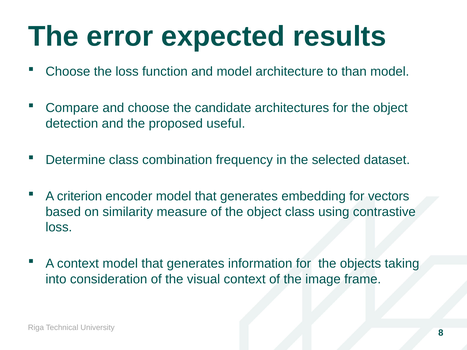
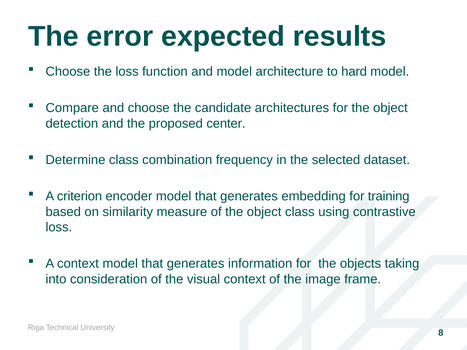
than: than -> hard
useful: useful -> center
vectors: vectors -> training
